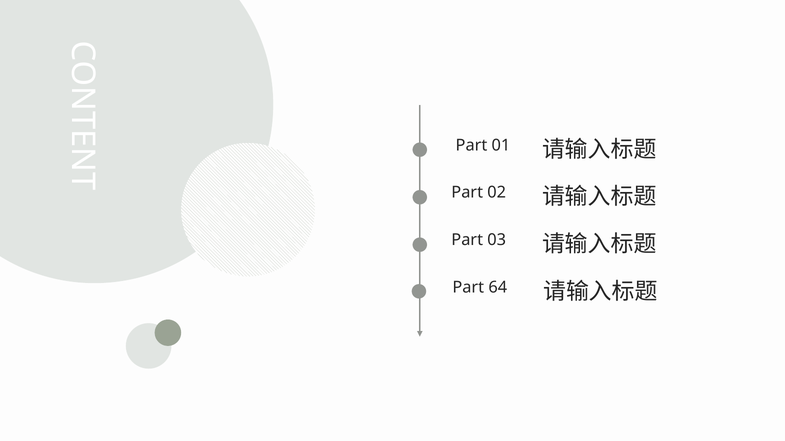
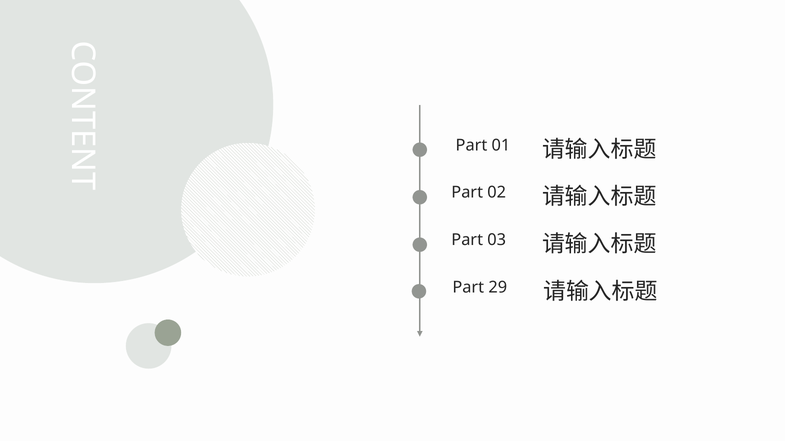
64: 64 -> 29
